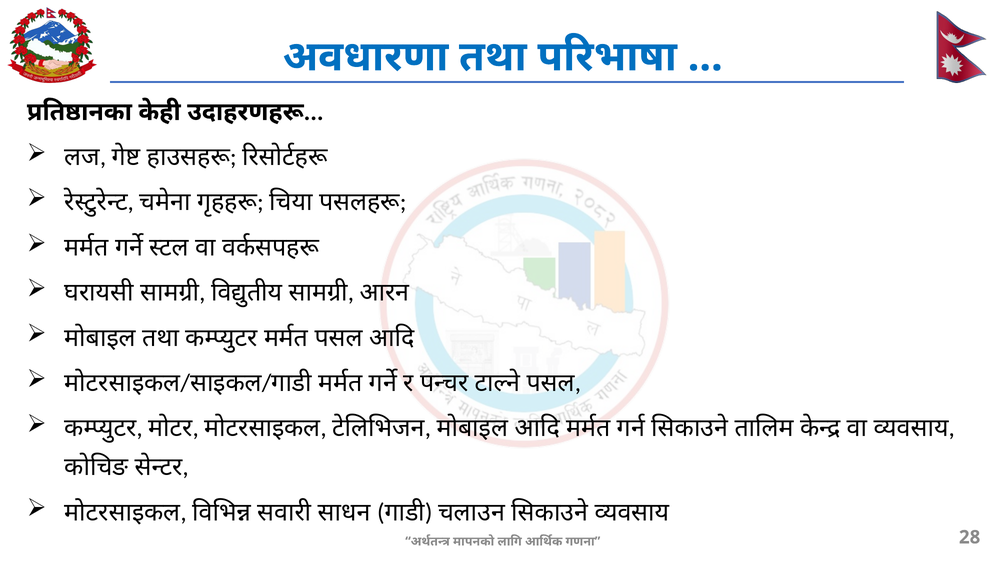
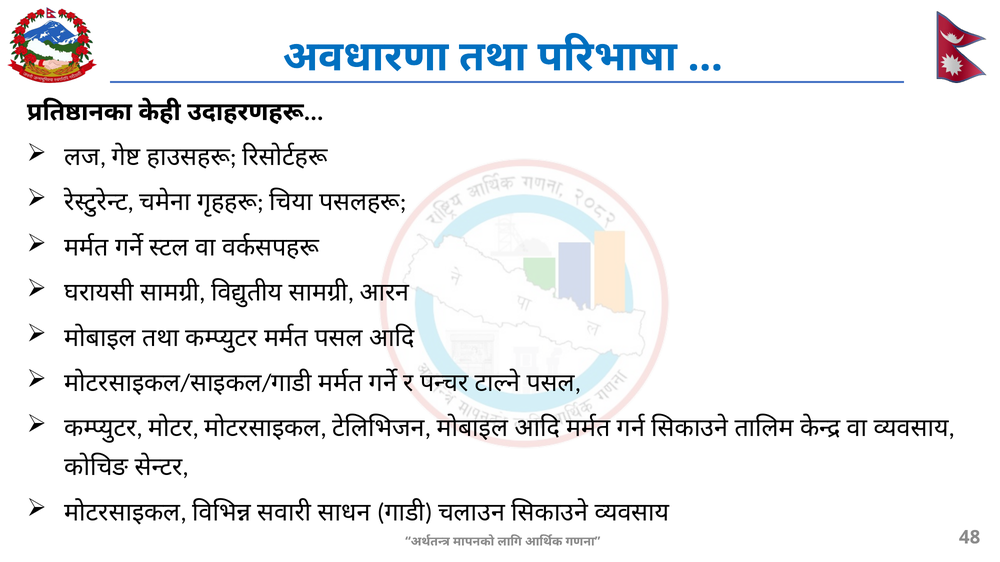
28: 28 -> 48
